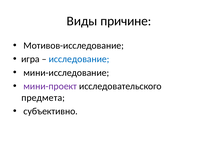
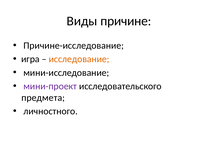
Мотивов-исследование: Мотивов-исследование -> Причине-исследование
исследование colour: blue -> orange
субъективно: субъективно -> личностного
